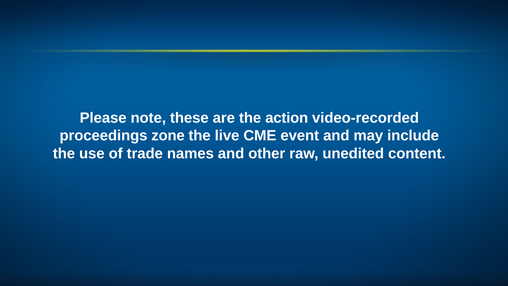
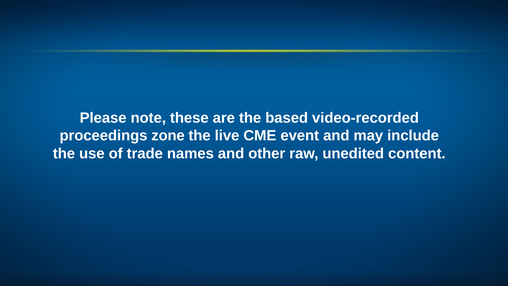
action: action -> based
